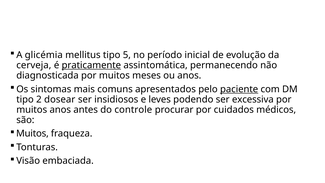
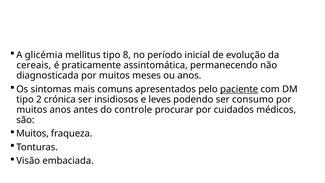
5: 5 -> 8
cerveja: cerveja -> cereais
praticamente underline: present -> none
dosear: dosear -> crónica
excessiva: excessiva -> consumo
